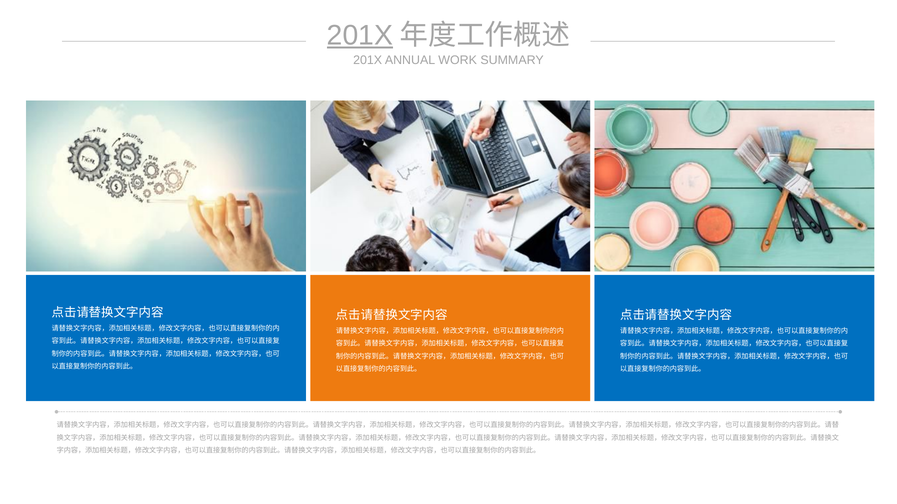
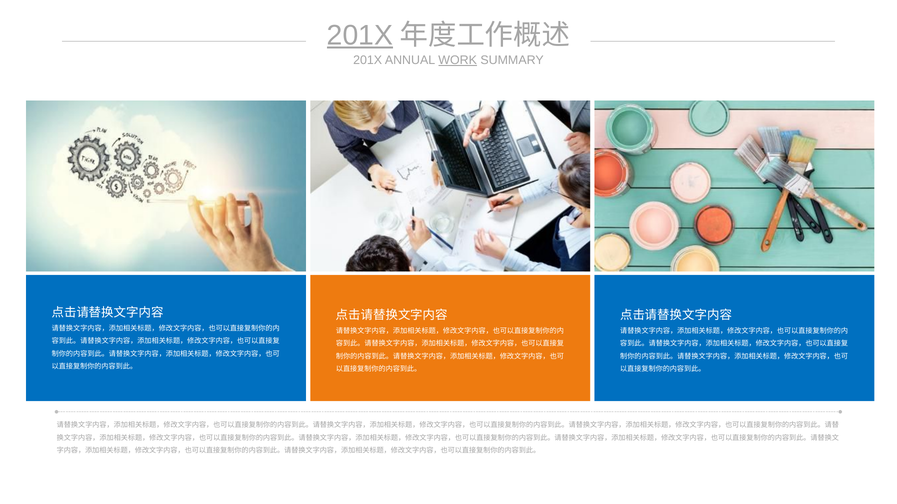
WORK underline: none -> present
